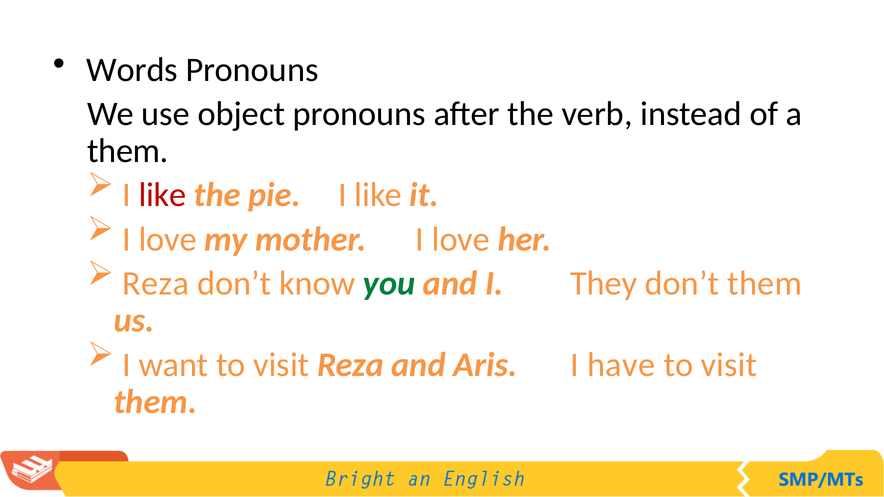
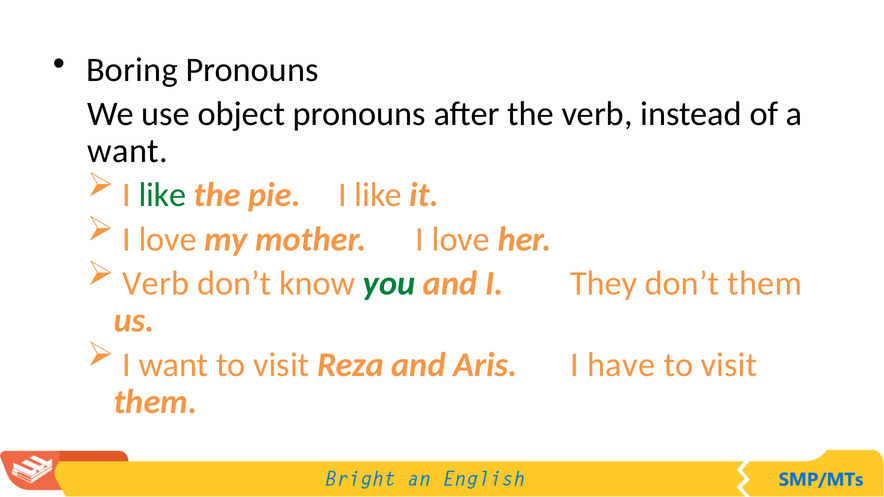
Words: Words -> Boring
them at (128, 151): them -> want
like at (162, 195) colour: red -> green
Reza at (156, 284): Reza -> Verb
